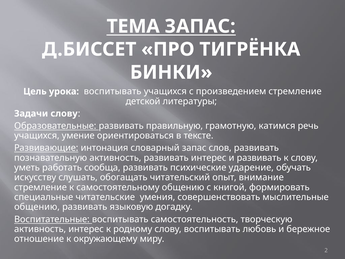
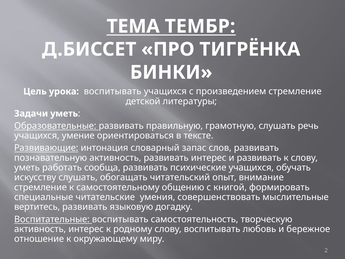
ТЕМА ЗАПАС: ЗАПАС -> ТЕМБР
Задачи слову: слову -> уметь
грамотную катимся: катимся -> слушать
психические ударение: ударение -> учащихся
общению at (37, 207): общению -> вертитесь
